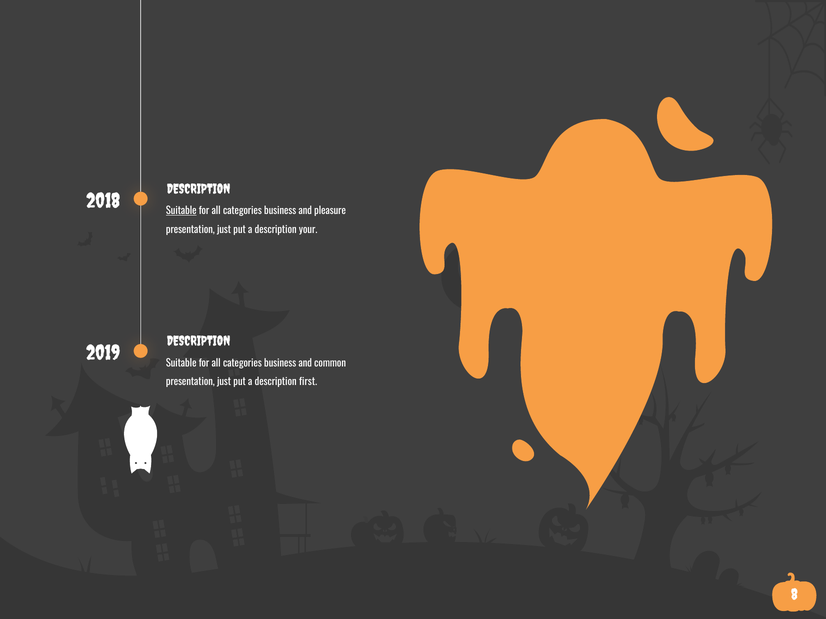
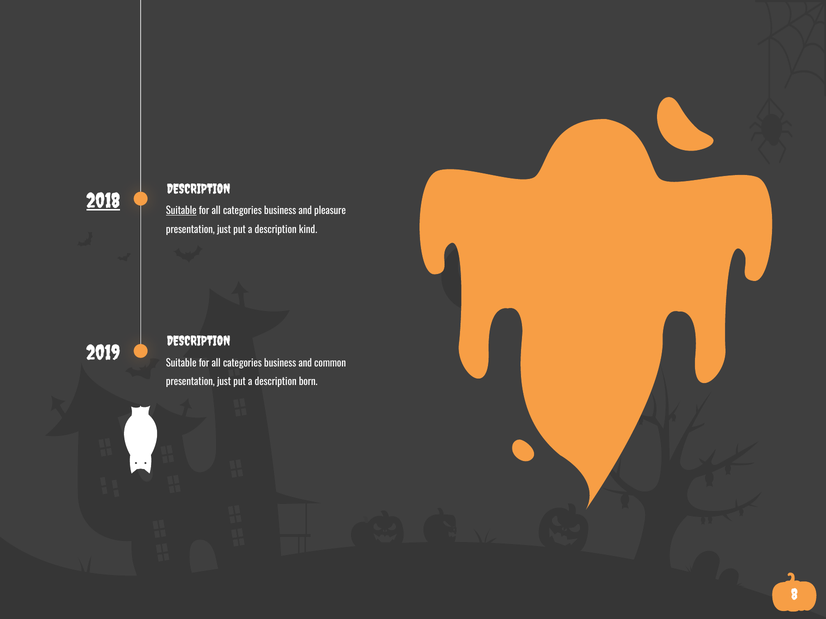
2018 underline: none -> present
your: your -> kind
first: first -> born
